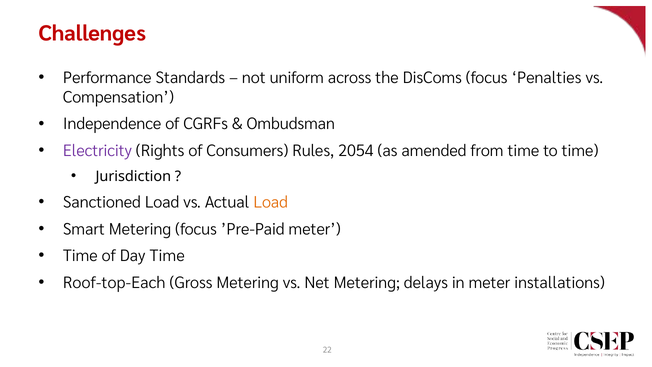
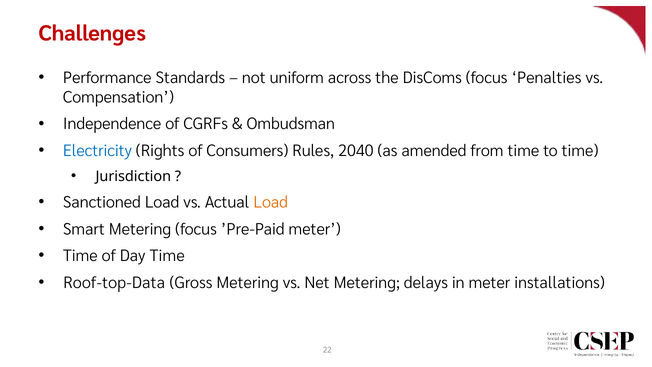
Electricity colour: purple -> blue
2054: 2054 -> 2040
Roof-top-Each: Roof-top-Each -> Roof-top-Data
